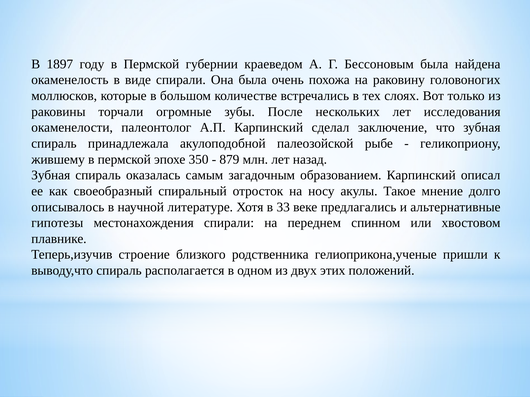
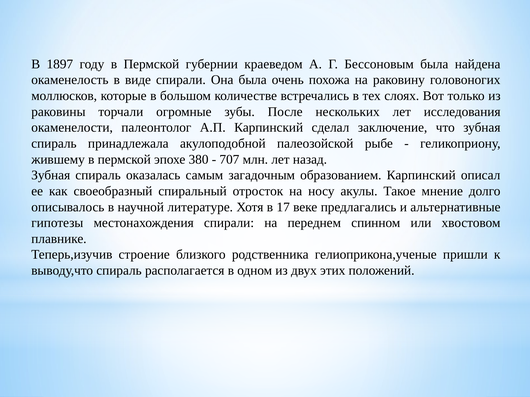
350: 350 -> 380
879: 879 -> 707
33: 33 -> 17
